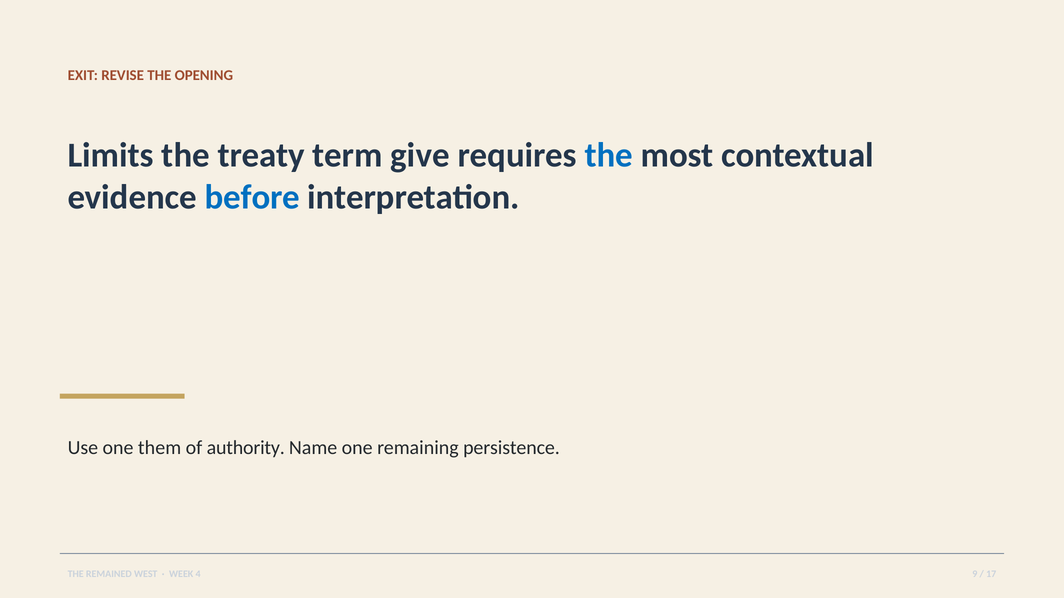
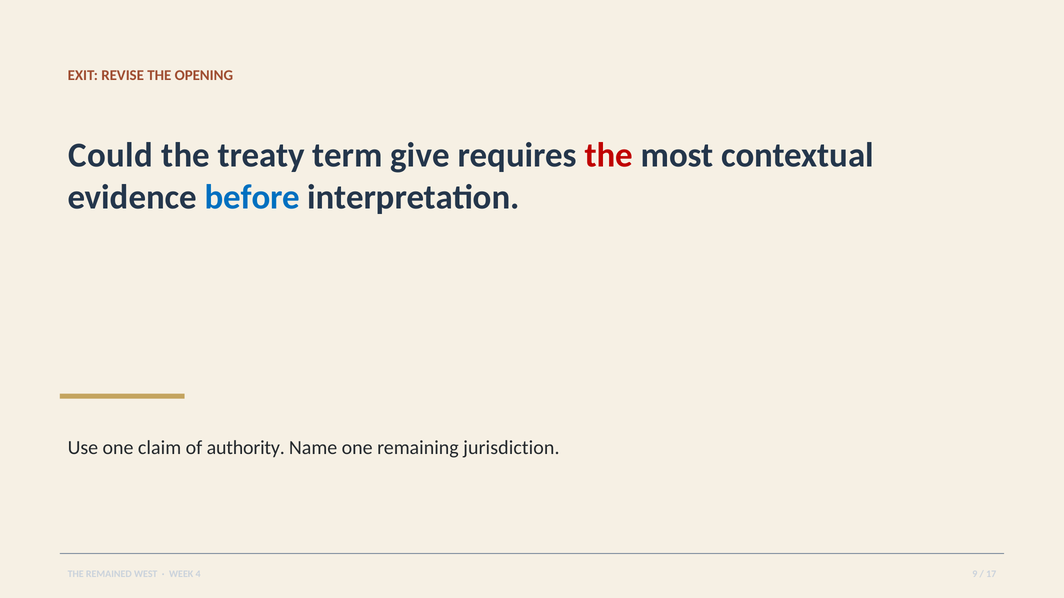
Limits: Limits -> Could
the at (609, 155) colour: blue -> red
them: them -> claim
persistence: persistence -> jurisdiction
